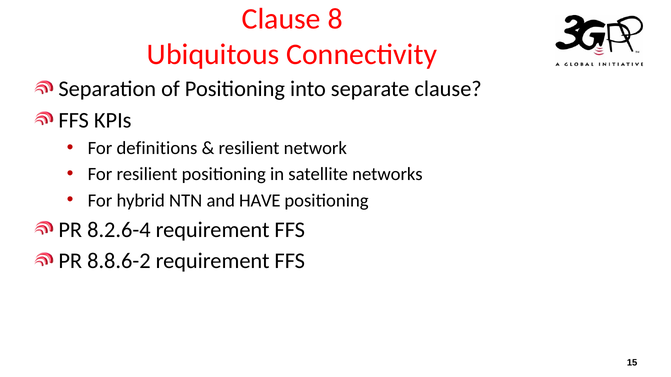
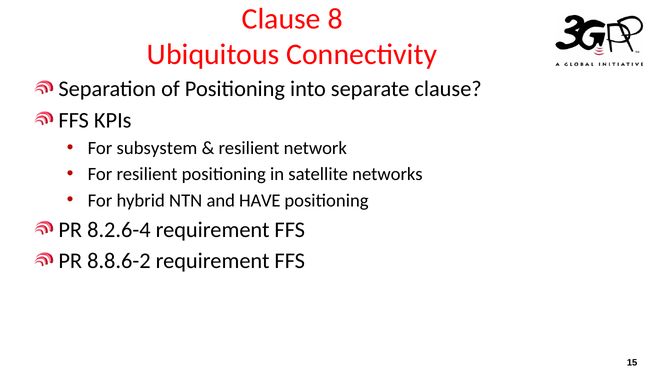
definitions: definitions -> subsystem
